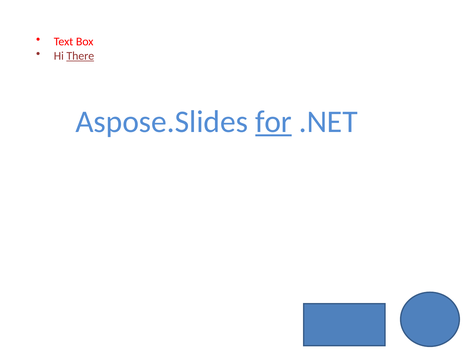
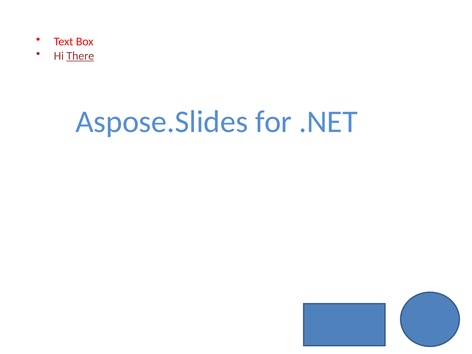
for underline: present -> none
